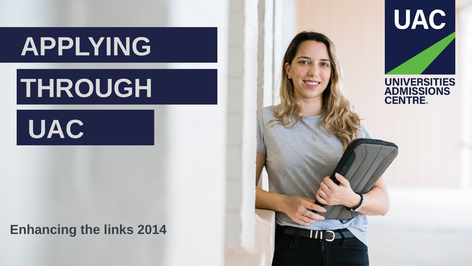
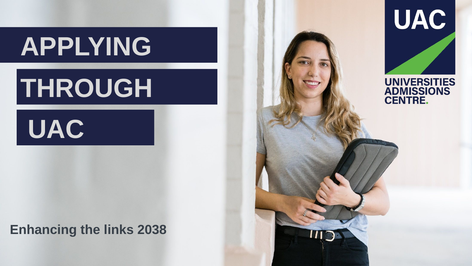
2014: 2014 -> 2038
